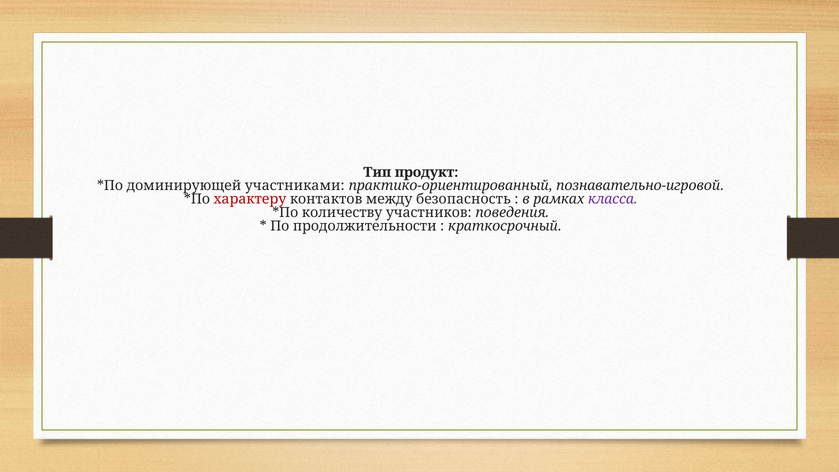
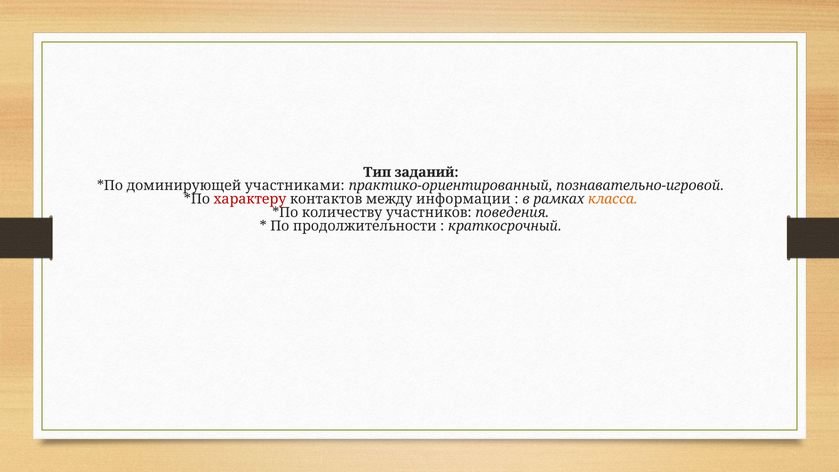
продукт: продукт -> заданий
безопасность: безопасность -> информации
класса colour: purple -> orange
